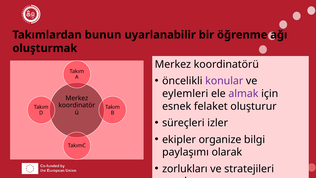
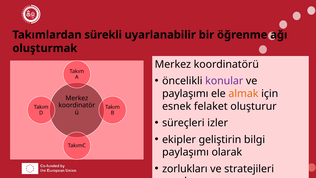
bunun: bunun -> sürekli
eylemleri at (185, 93): eylemleri -> paylaşımı
almak colour: purple -> orange
organize: organize -> geliştirin
